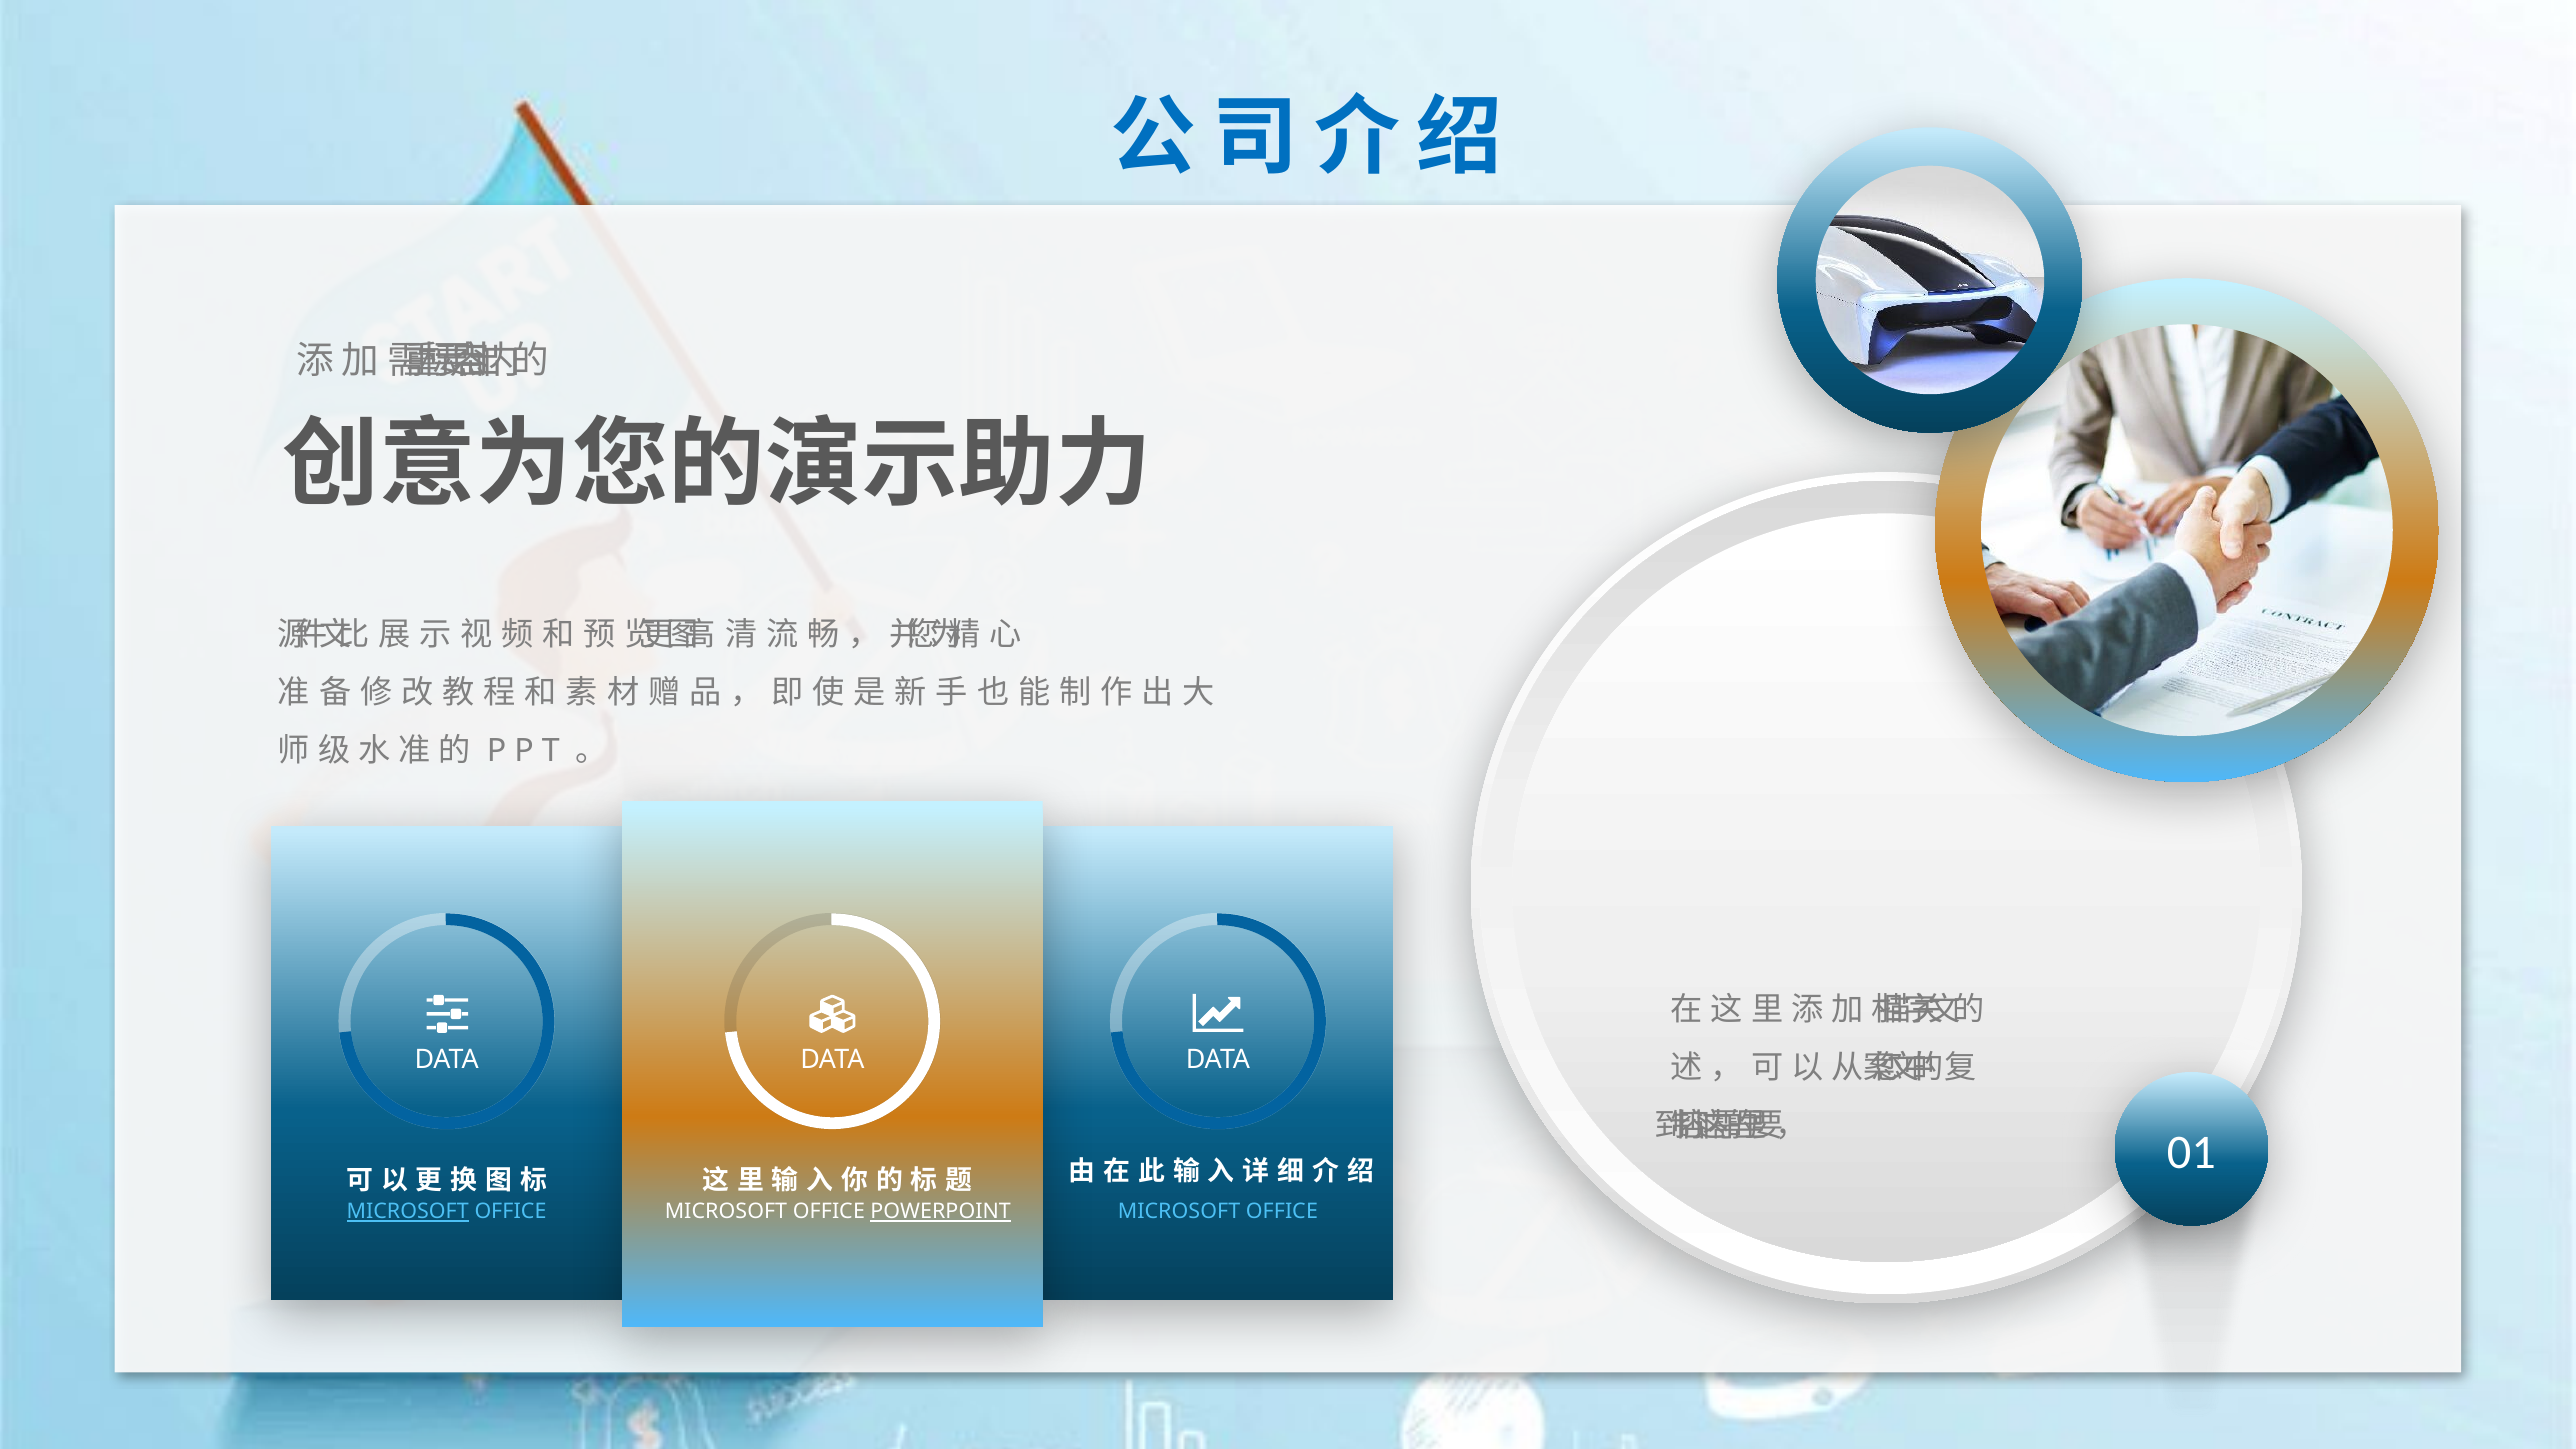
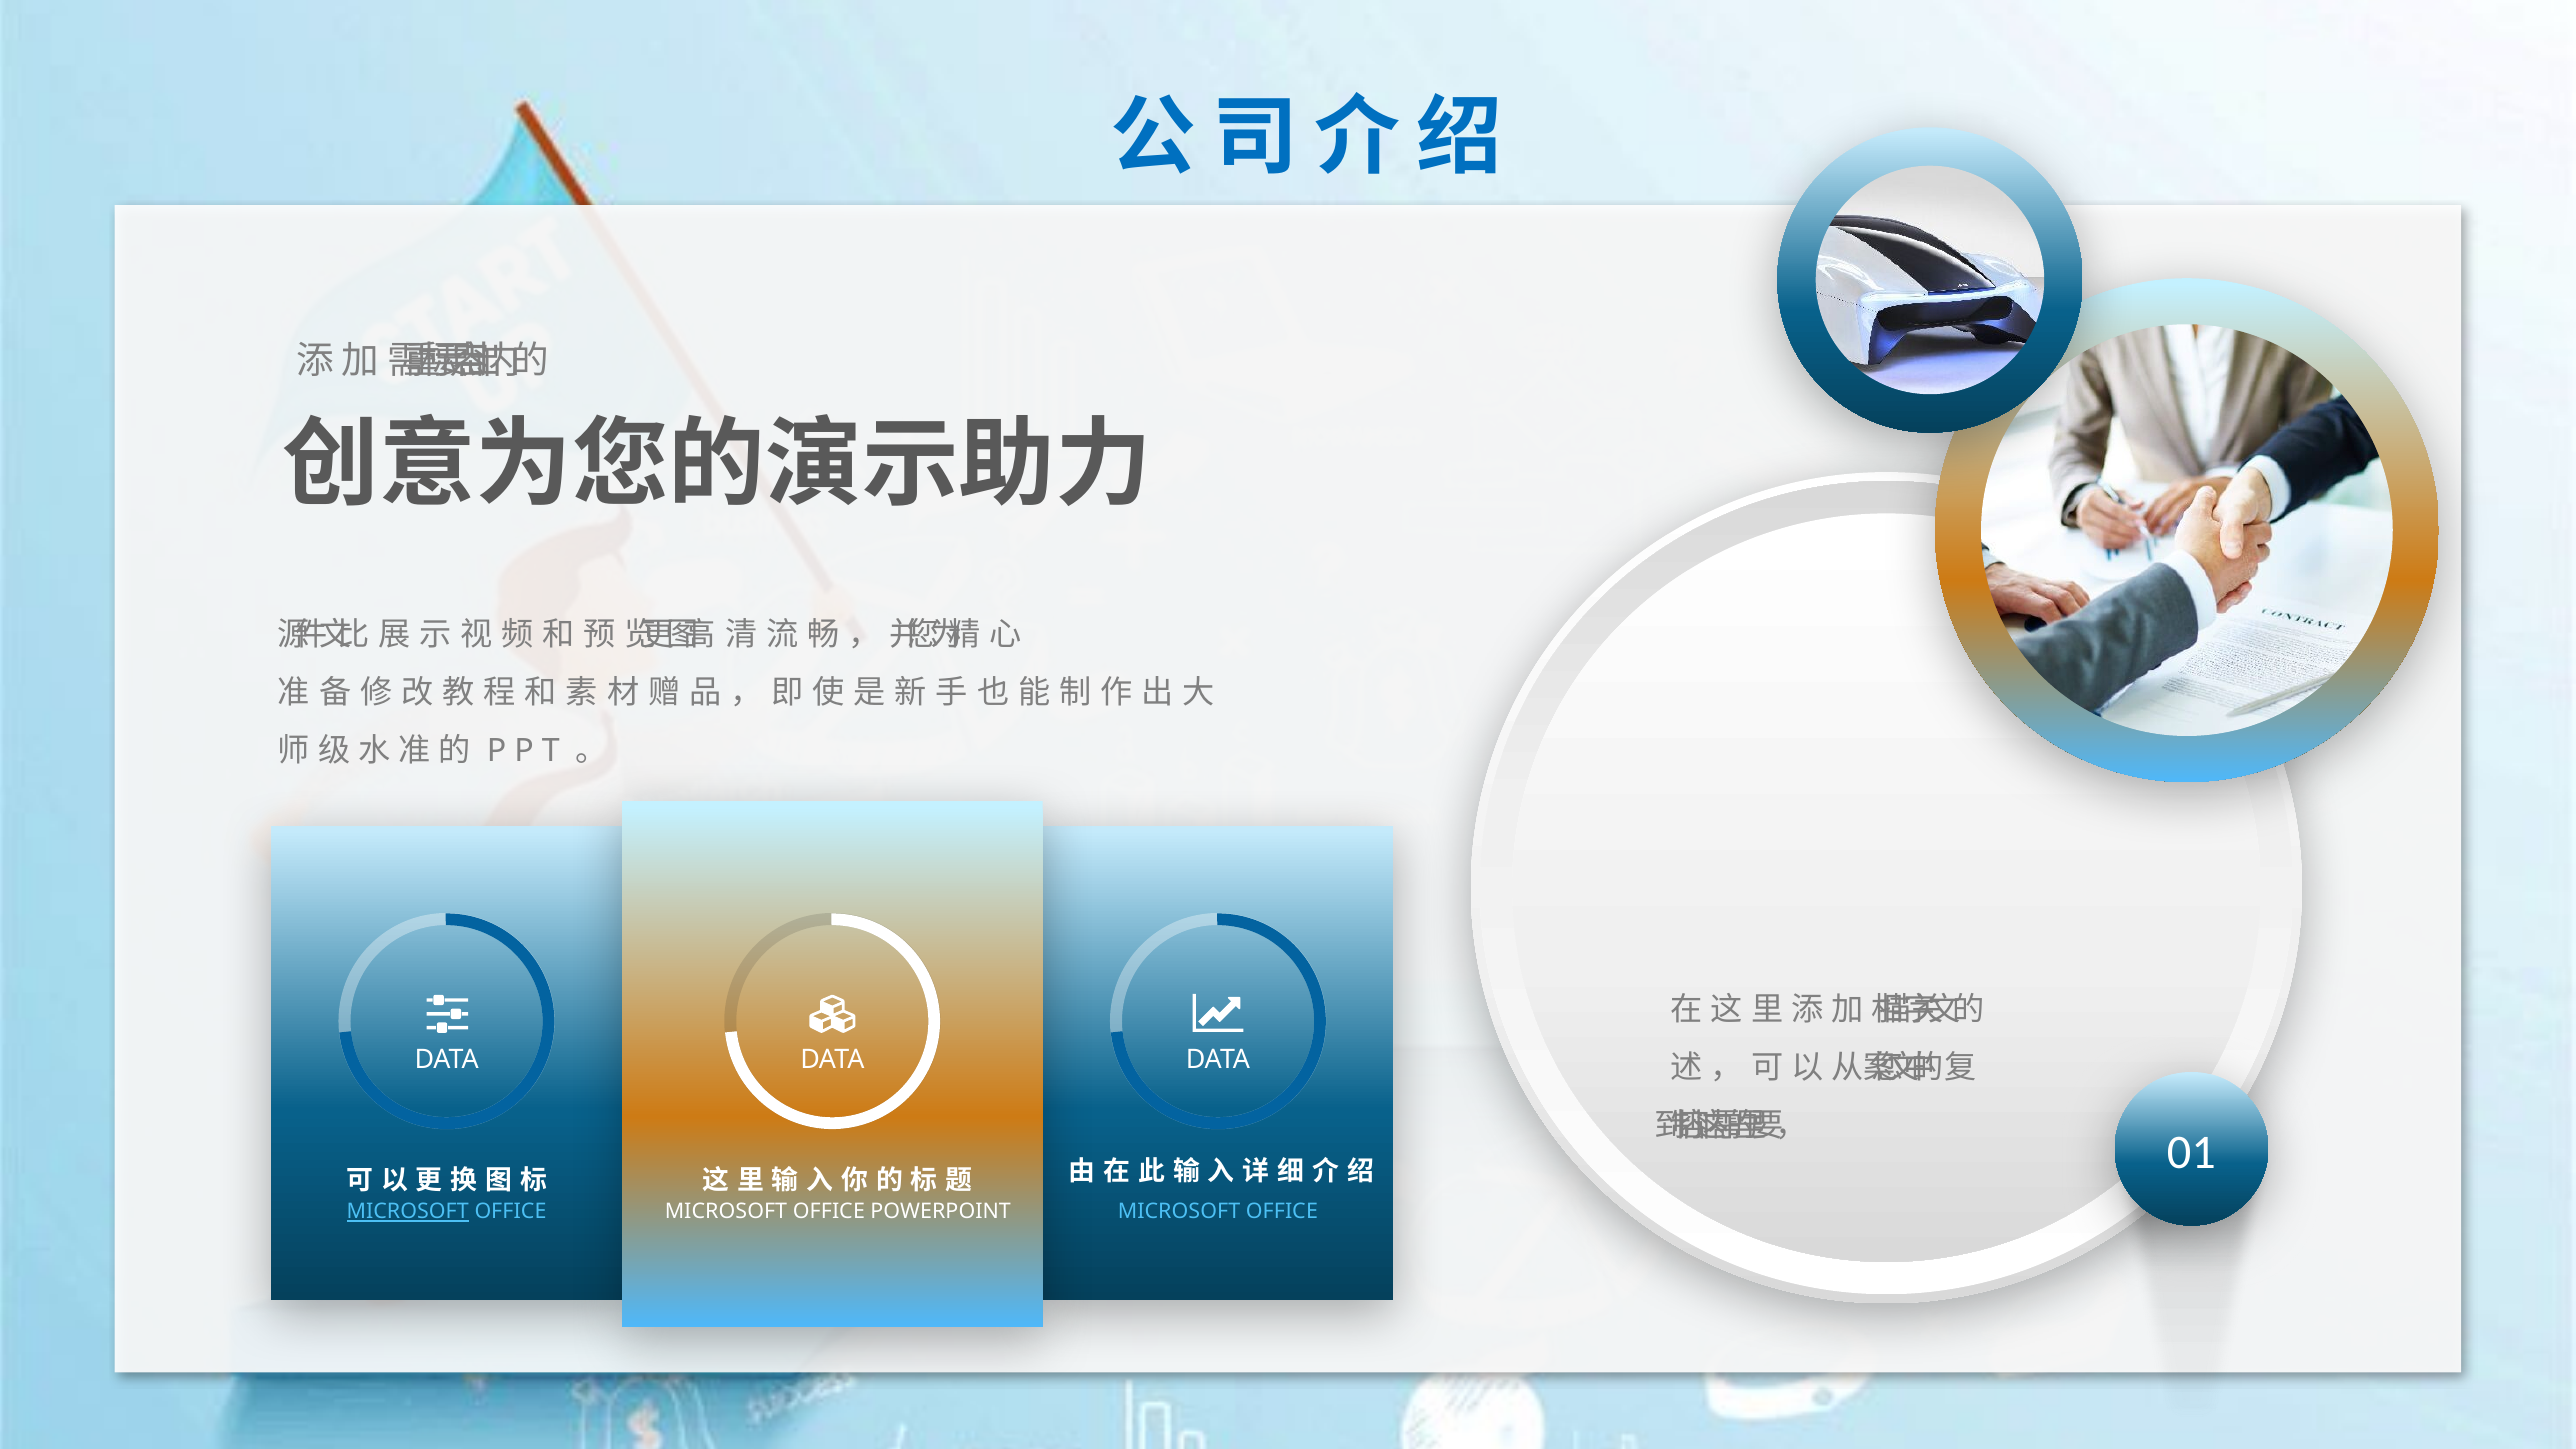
POWERPOINT underline: present -> none
